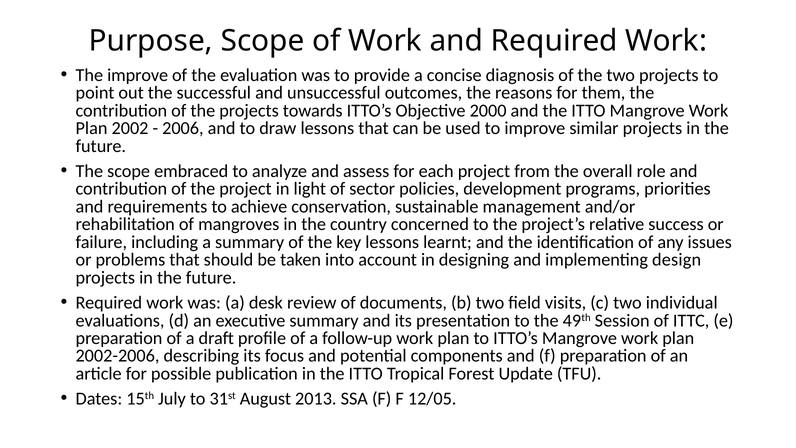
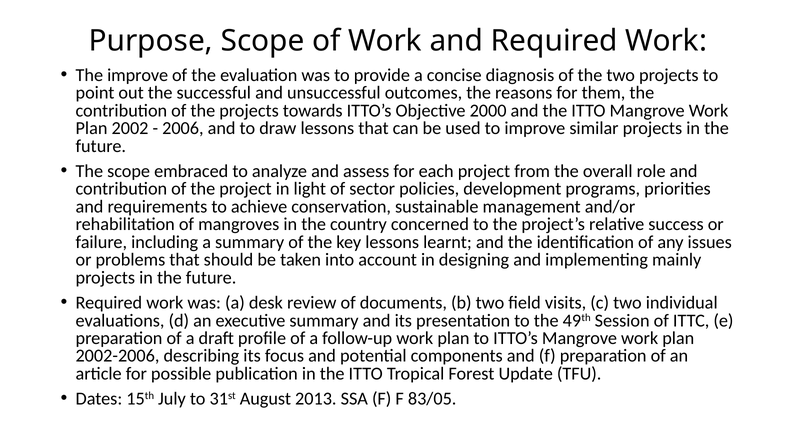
design: design -> mainly
12/05: 12/05 -> 83/05
